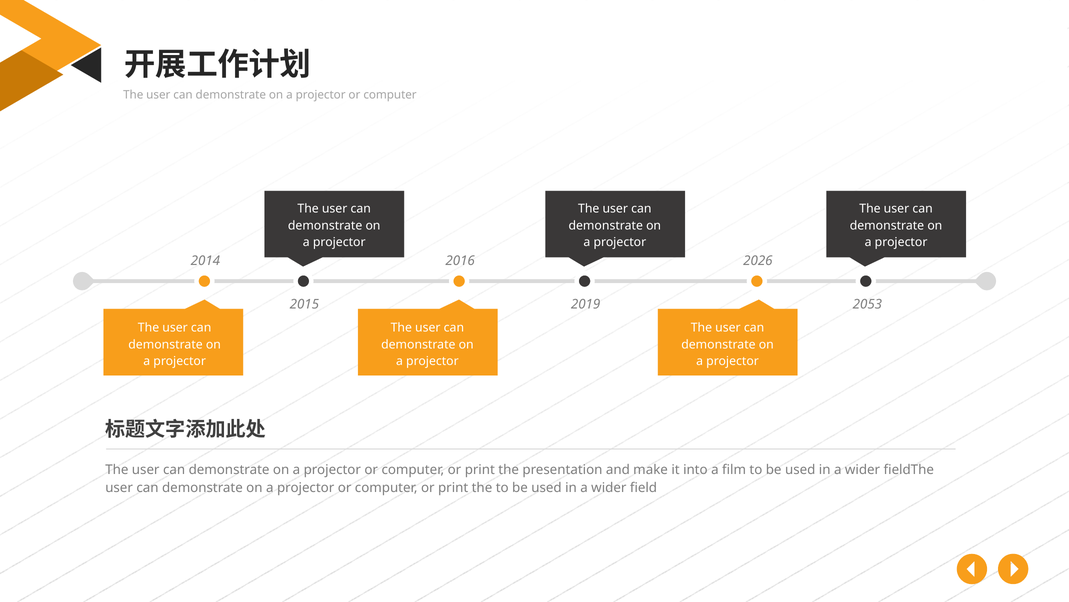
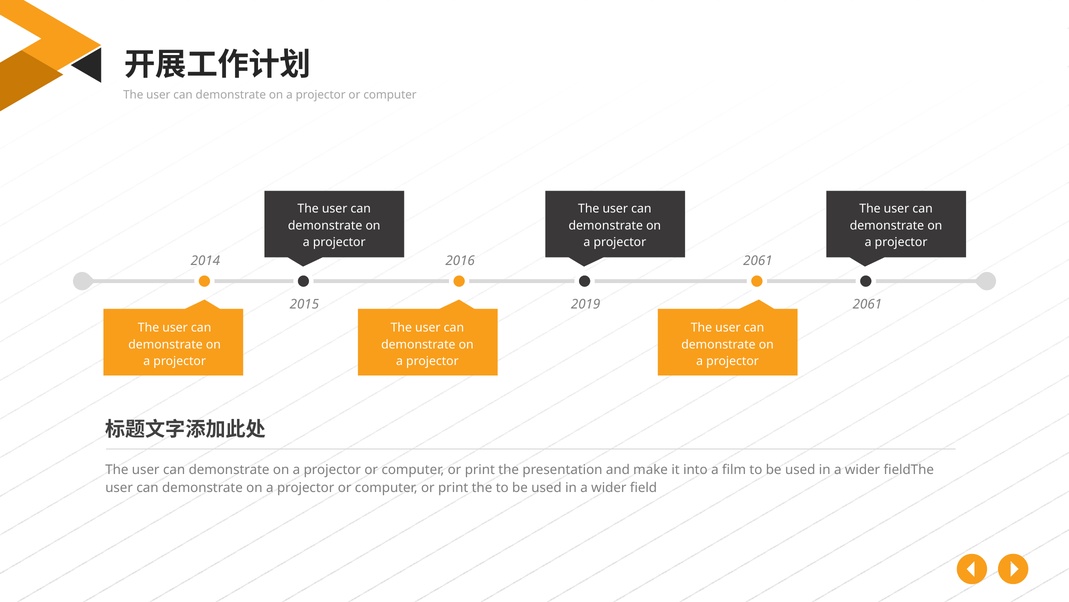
2016 2026: 2026 -> 2061
2019 2053: 2053 -> 2061
